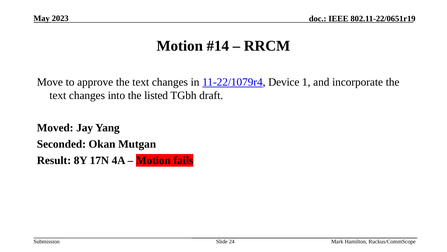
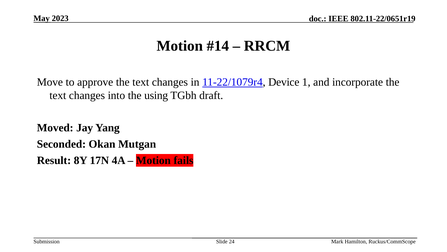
listed: listed -> using
